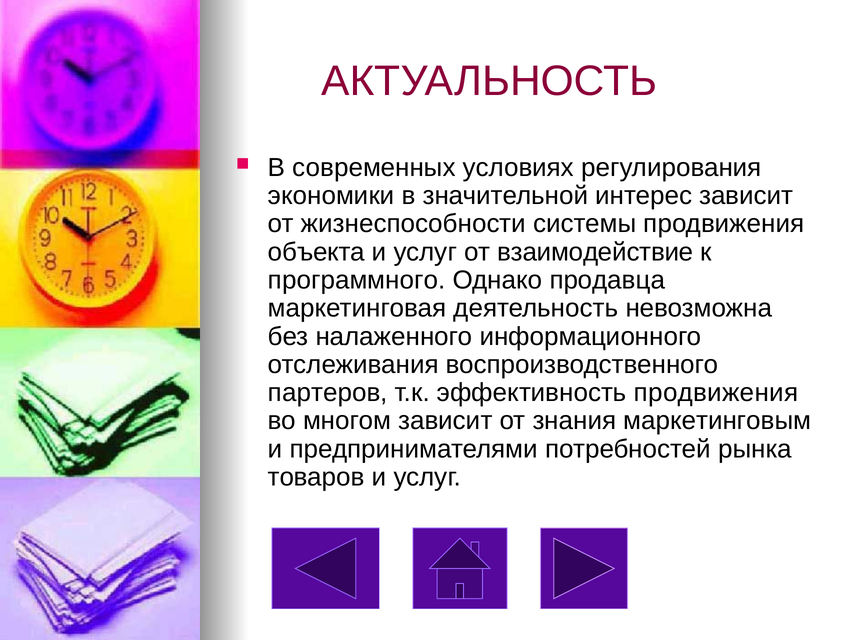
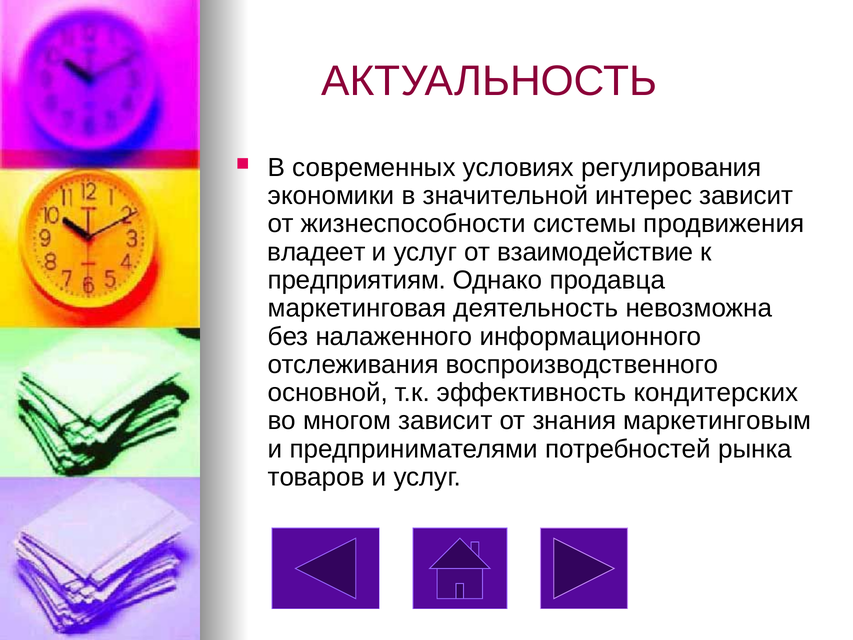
объекта: объекта -> владеет
программного: программного -> предприятиям
партеров: партеров -> основной
эффективность продвижения: продвижения -> кондитерских
